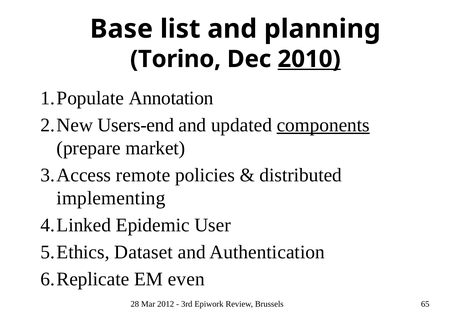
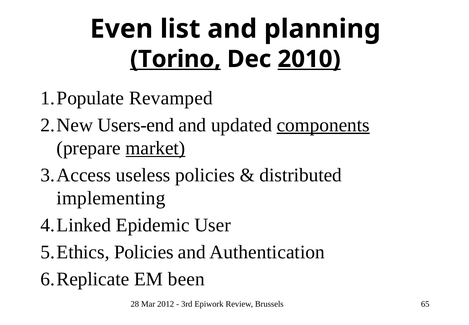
Base: Base -> Even
Torino underline: none -> present
Annotation: Annotation -> Revamped
market underline: none -> present
remote: remote -> useless
Dataset at (144, 252): Dataset -> Policies
even: even -> been
